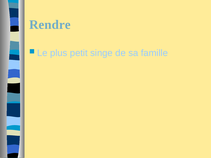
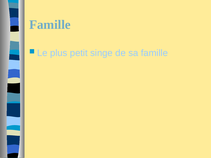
Rendre at (50, 25): Rendre -> Famille
